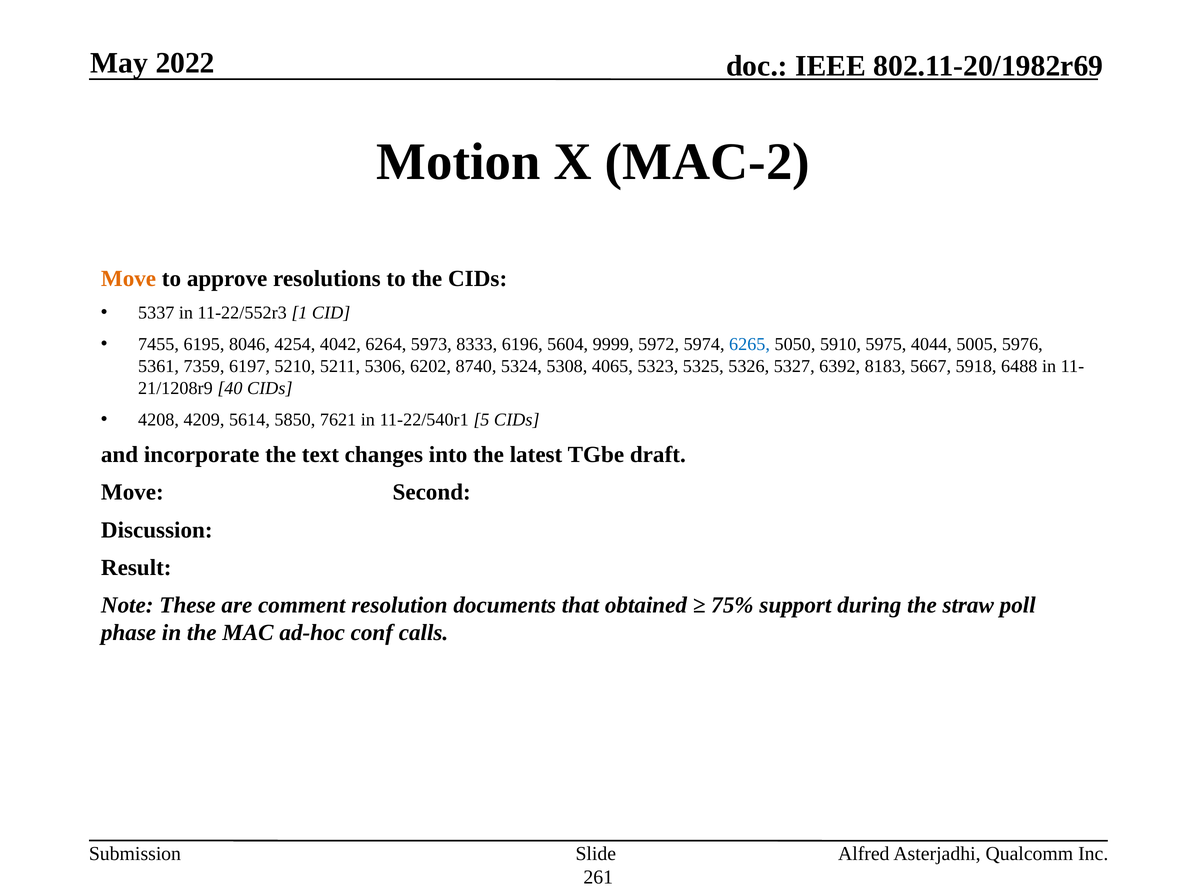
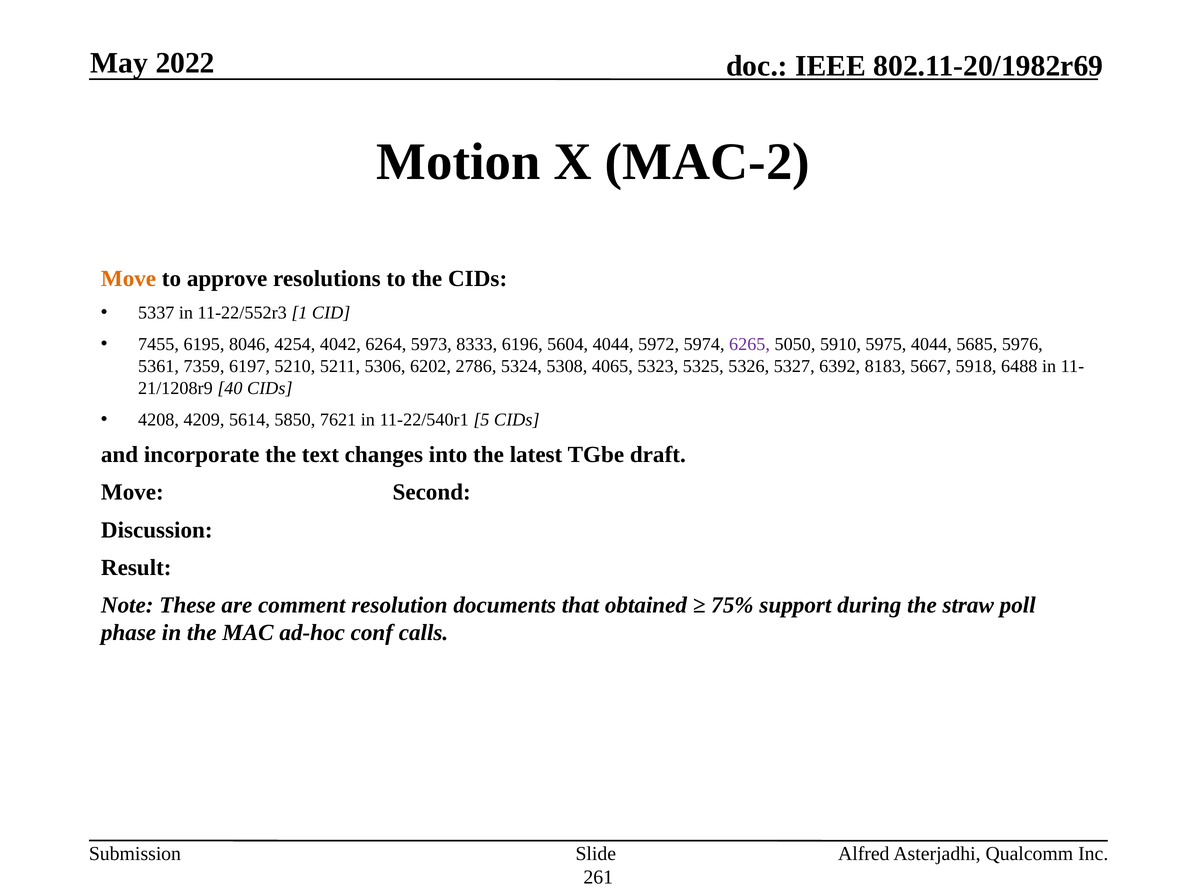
5604 9999: 9999 -> 4044
6265 colour: blue -> purple
5005: 5005 -> 5685
8740: 8740 -> 2786
